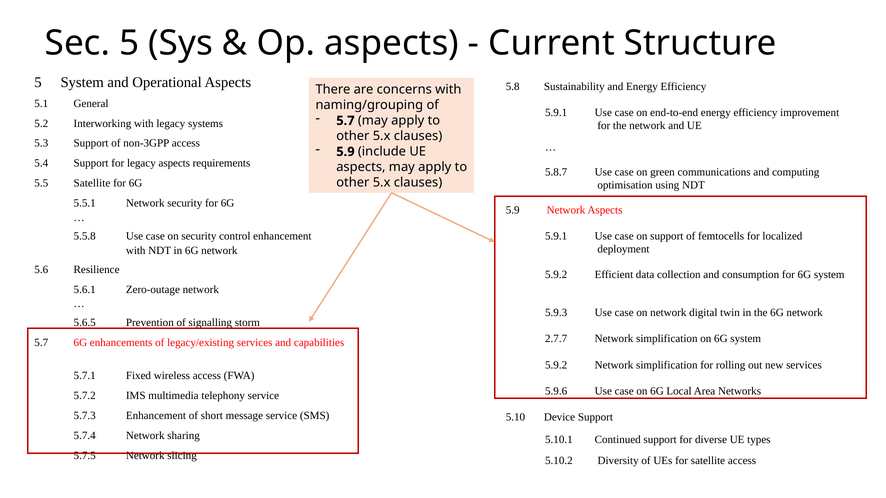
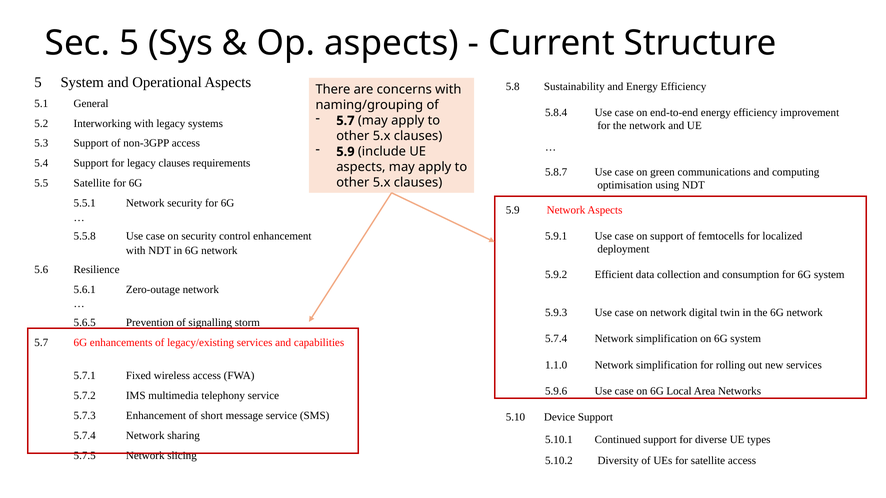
5.9.1 at (556, 113): 5.9.1 -> 5.8.4
legacy aspects: aspects -> clauses
2.7.7 at (556, 339): 2.7.7 -> 5.7.4
5.9.2 at (556, 365): 5.9.2 -> 1.1.0
